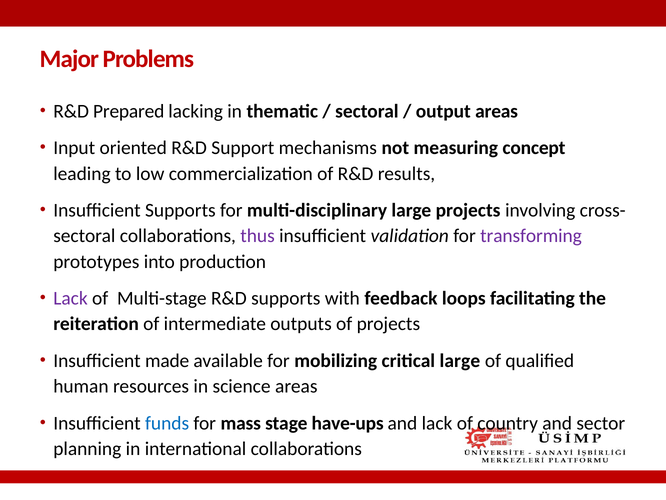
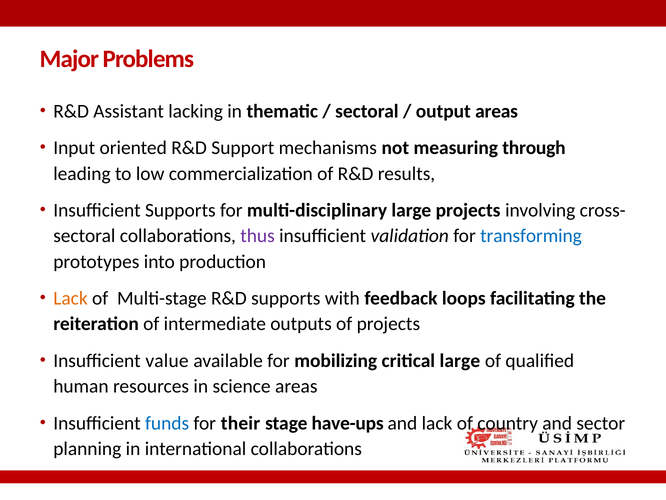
Prepared: Prepared -> Assistant
concept: concept -> through
transforming colour: purple -> blue
Lack at (71, 298) colour: purple -> orange
made: made -> value
mass: mass -> their
